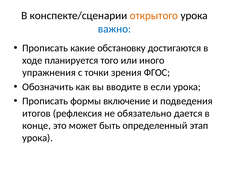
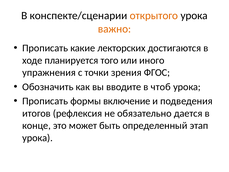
важно colour: blue -> orange
обстановку: обстановку -> лекторских
если: если -> чтоб
